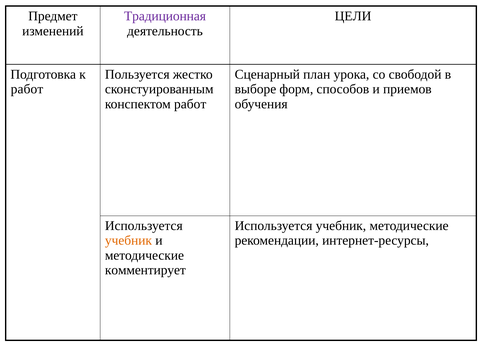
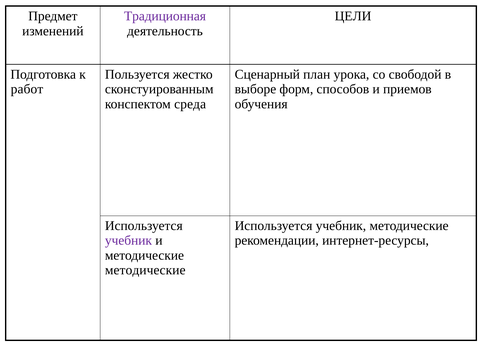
конспектом работ: работ -> среда
учебник at (128, 241) colour: orange -> purple
комментирует at (145, 271): комментирует -> методические
